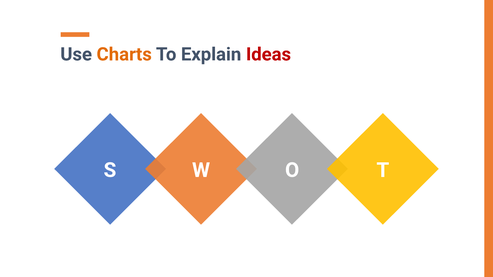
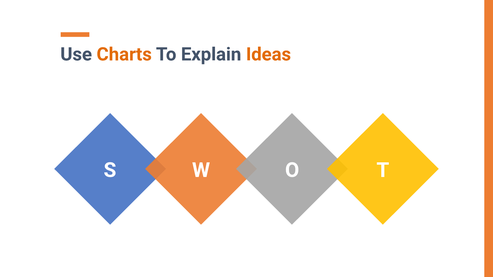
Ideas colour: red -> orange
